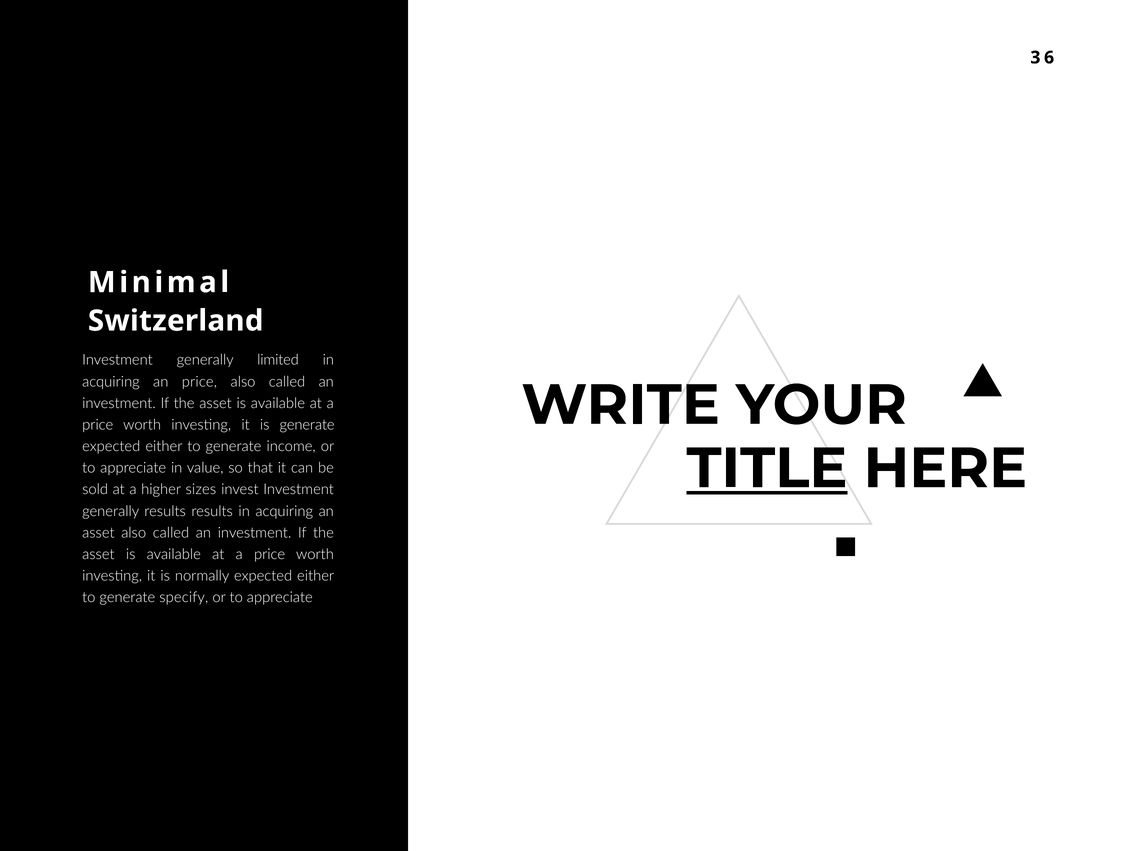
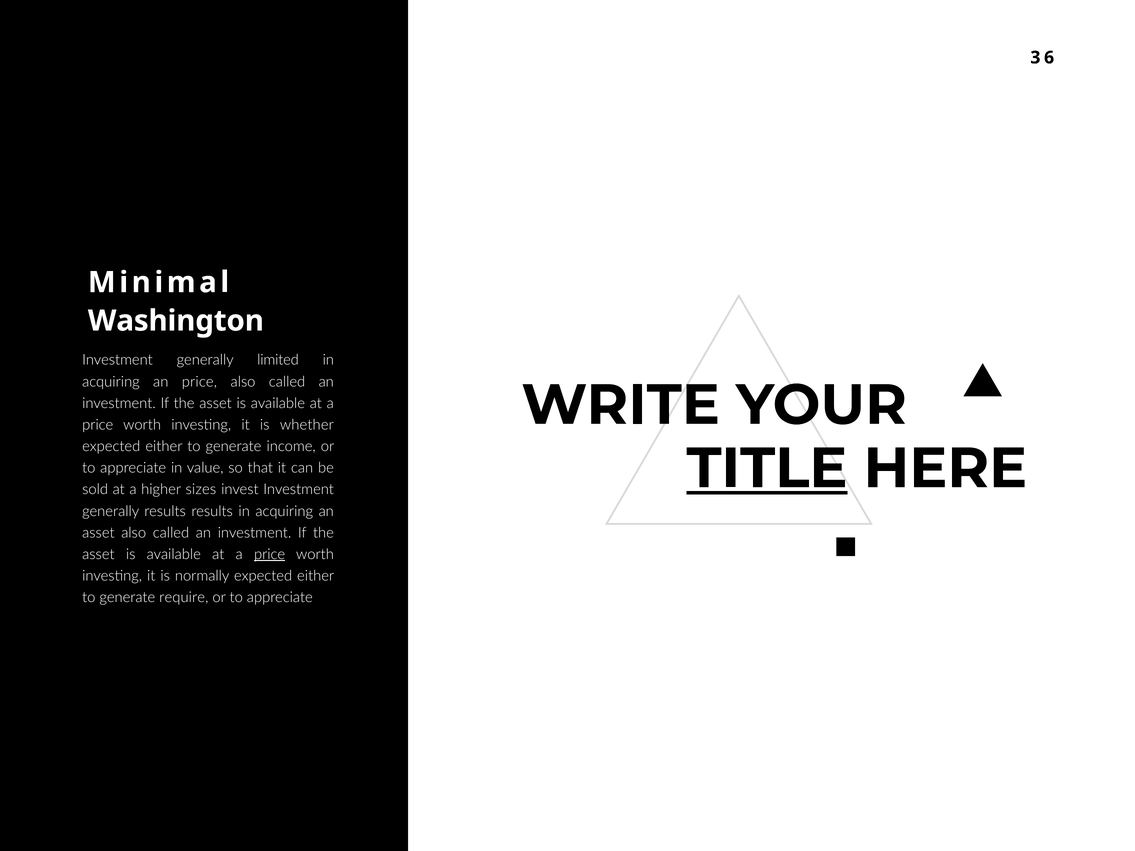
Switzerland: Switzerland -> Washington
is generate: generate -> whether
price at (270, 554) underline: none -> present
specify: specify -> require
